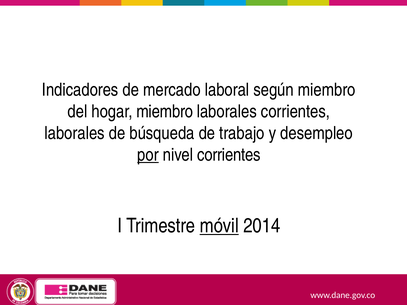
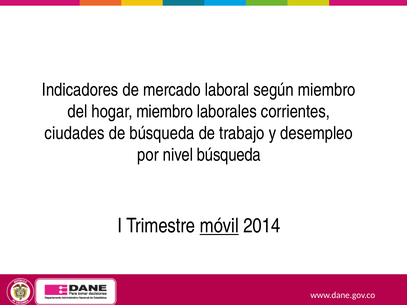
laborales at (75, 133): laborales -> ciudades
por underline: present -> none
nivel corrientes: corrientes -> búsqueda
